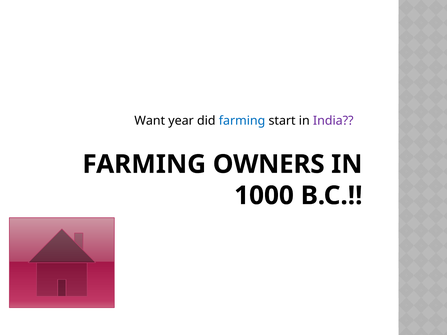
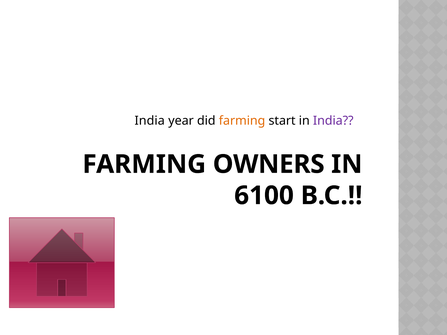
Want at (150, 121): Want -> India
farming at (242, 121) colour: blue -> orange
1000: 1000 -> 6100
